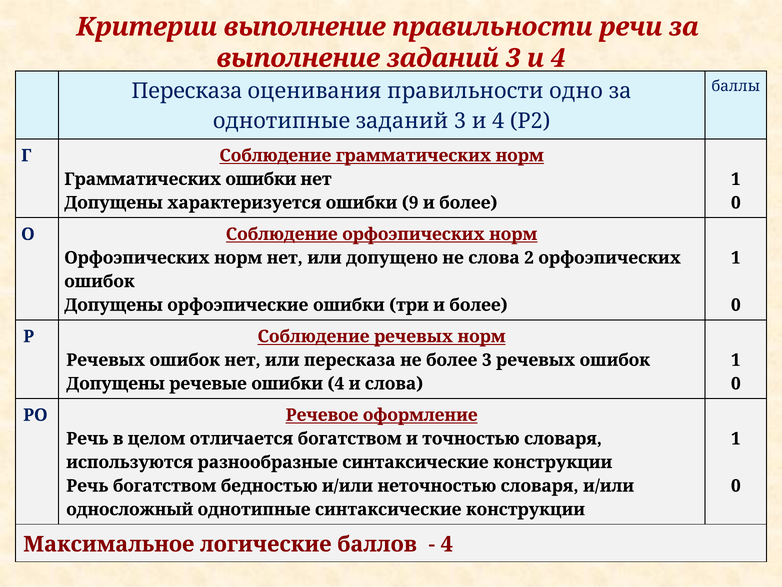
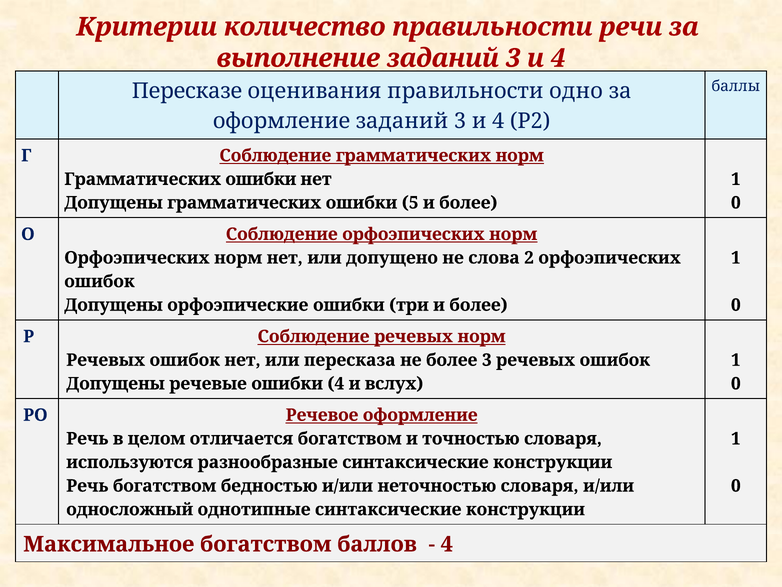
Критерии выполнение: выполнение -> количество
Пересказа at (187, 91): Пересказа -> Пересказе
однотипные at (282, 121): однотипные -> оформление
Допущены характеризуется: характеризуется -> грамматических
9: 9 -> 5
и слова: слова -> вслух
Максимальное логические: логические -> богатством
